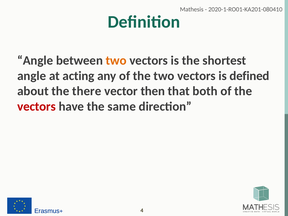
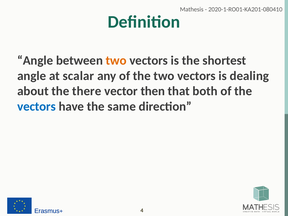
acting: acting -> scalar
defined: defined -> dealing
vectors at (37, 107) colour: red -> blue
